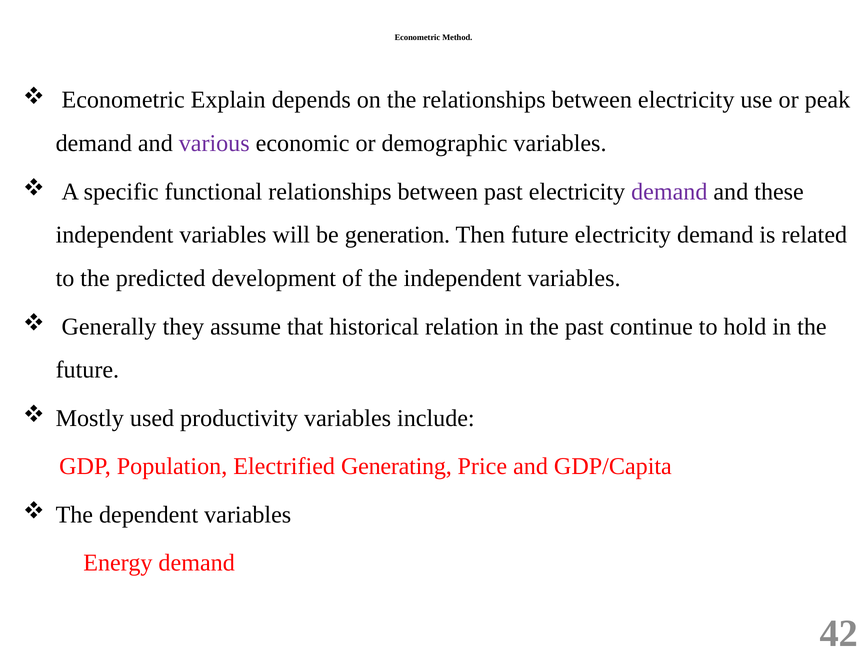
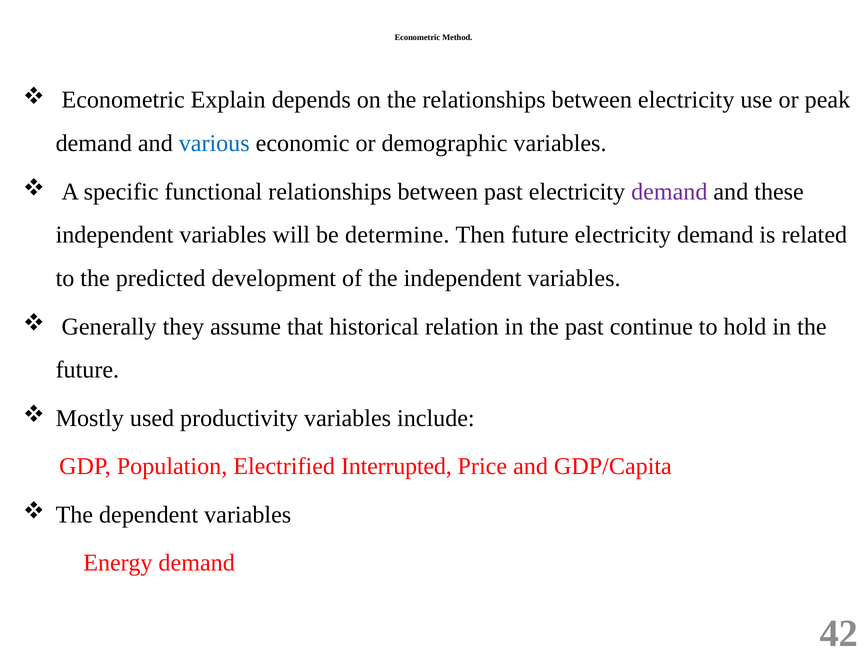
various colour: purple -> blue
generation: generation -> determine
Generating: Generating -> Interrupted
